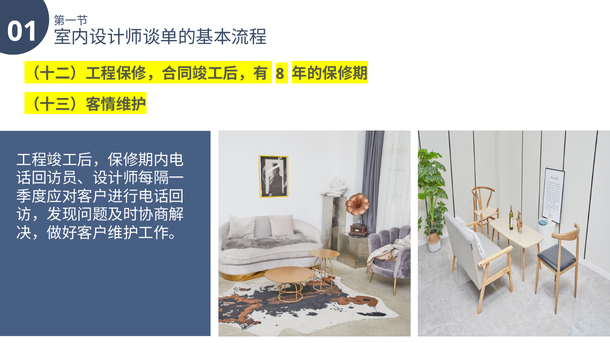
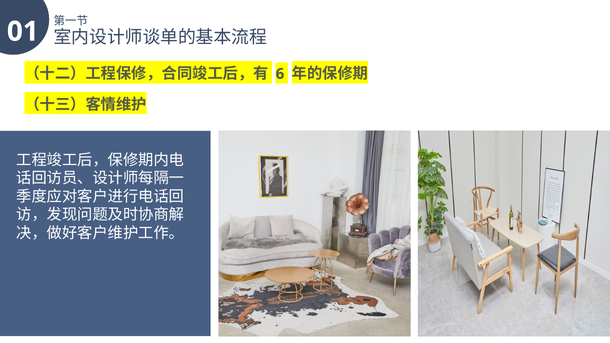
8: 8 -> 6
